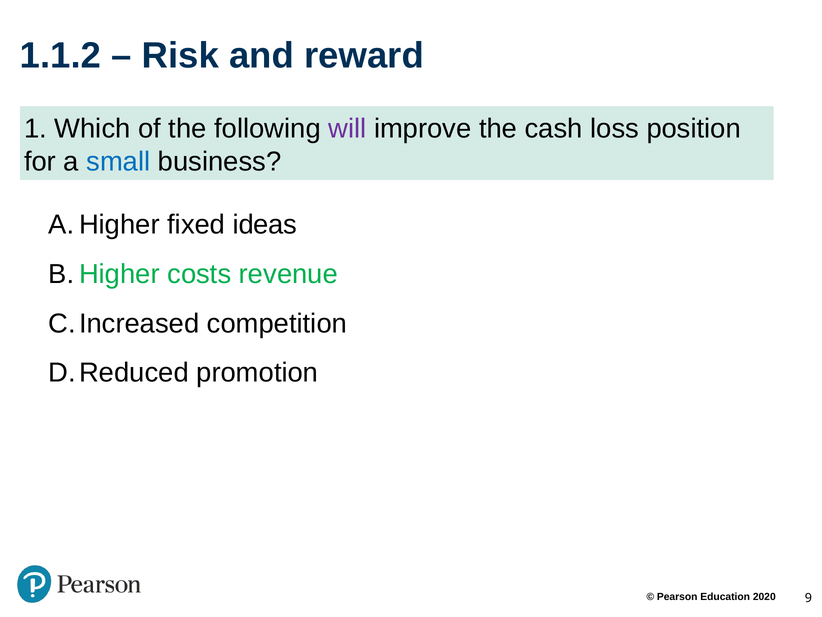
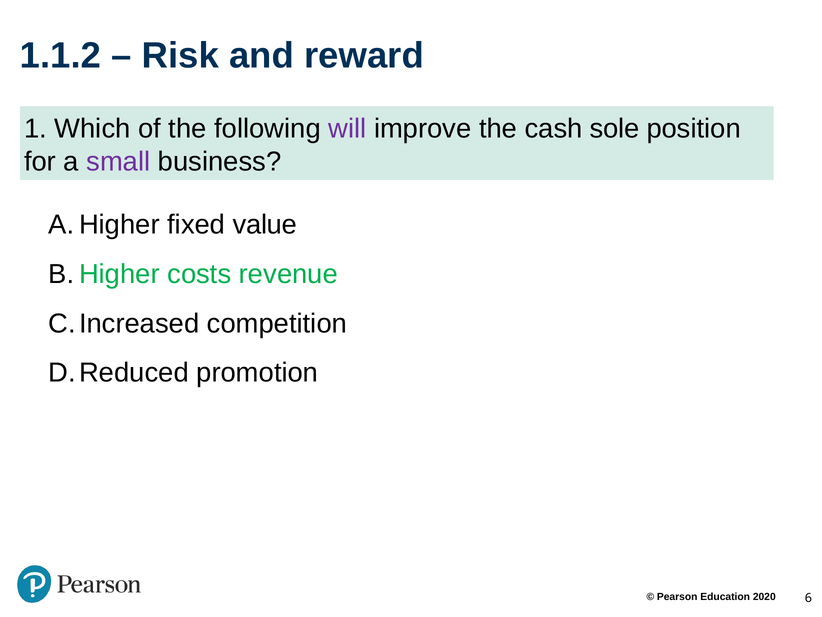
loss: loss -> sole
small colour: blue -> purple
ideas: ideas -> value
9: 9 -> 6
